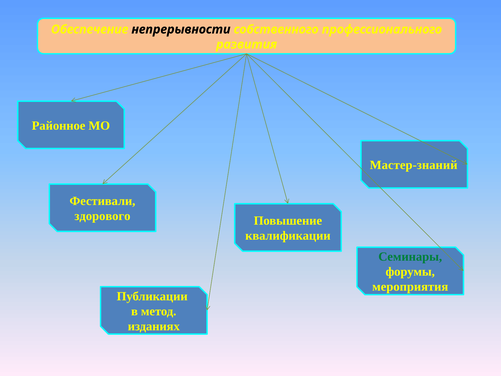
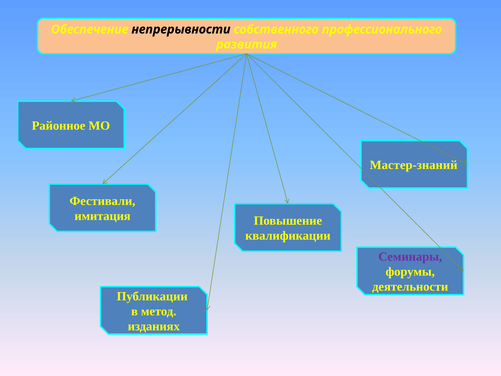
здорового: здорового -> имитация
Семинары colour: green -> purple
мероприятия: мероприятия -> деятельности
